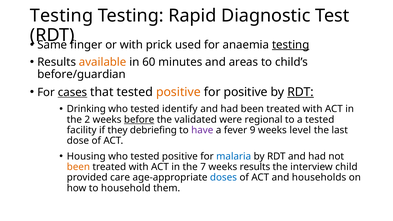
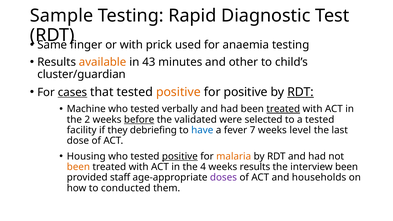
Testing at (62, 16): Testing -> Sample
testing at (291, 45) underline: present -> none
60: 60 -> 43
areas: areas -> other
before/guardian: before/guardian -> cluster/guardian
Drinking: Drinking -> Machine
identify: identify -> verbally
treated at (283, 109) underline: none -> present
regional: regional -> selected
have colour: purple -> blue
9: 9 -> 7
positive at (180, 156) underline: none -> present
malaria colour: blue -> orange
7: 7 -> 4
interview child: child -> been
care: care -> staff
doses colour: blue -> purple
household: household -> conducted
